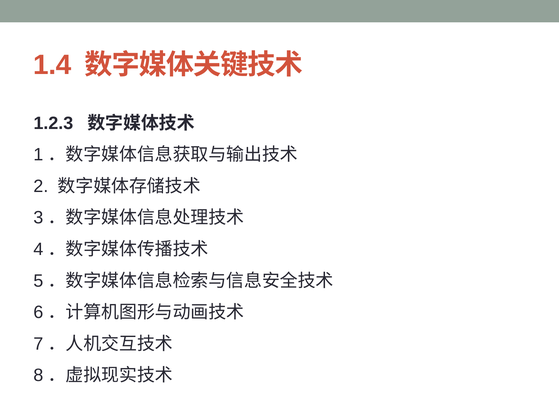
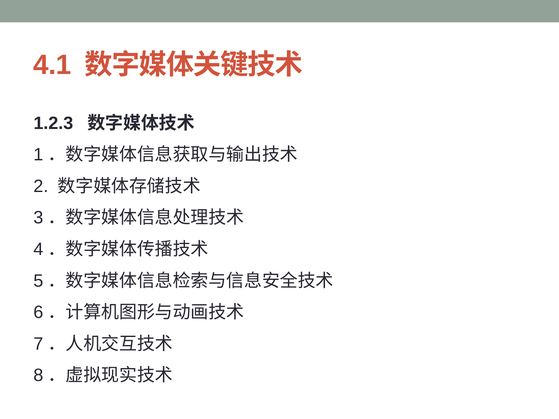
1.4: 1.4 -> 4.1
